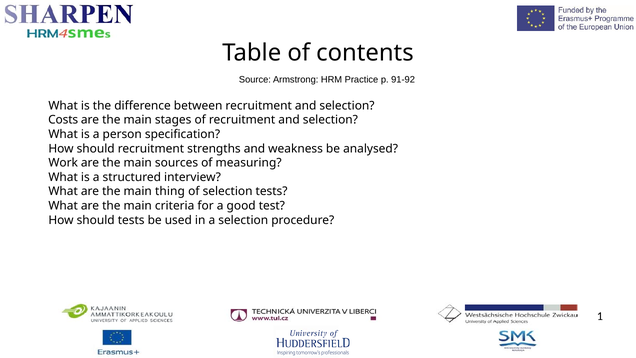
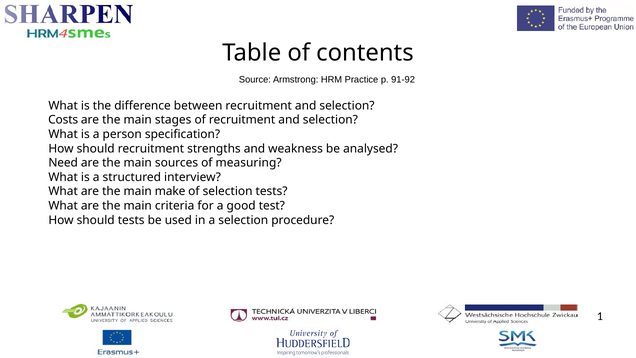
Work: Work -> Need
thing: thing -> make
